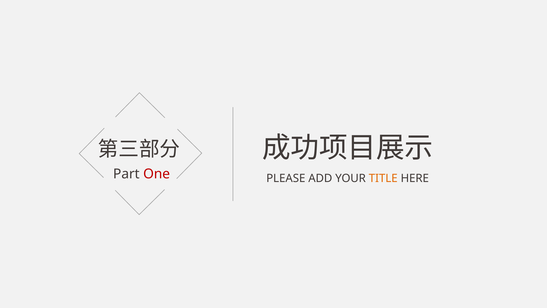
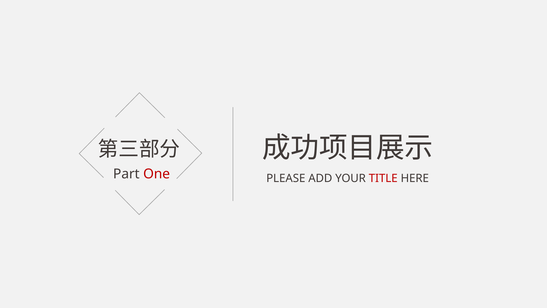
TITLE colour: orange -> red
